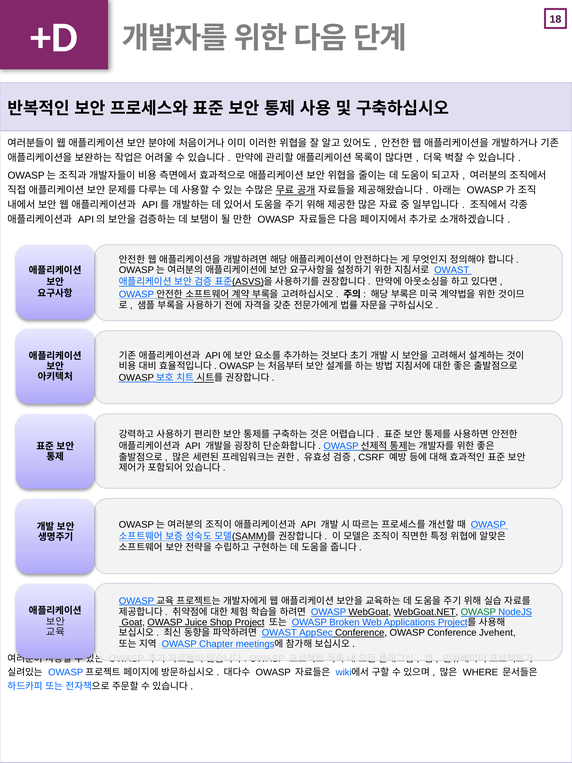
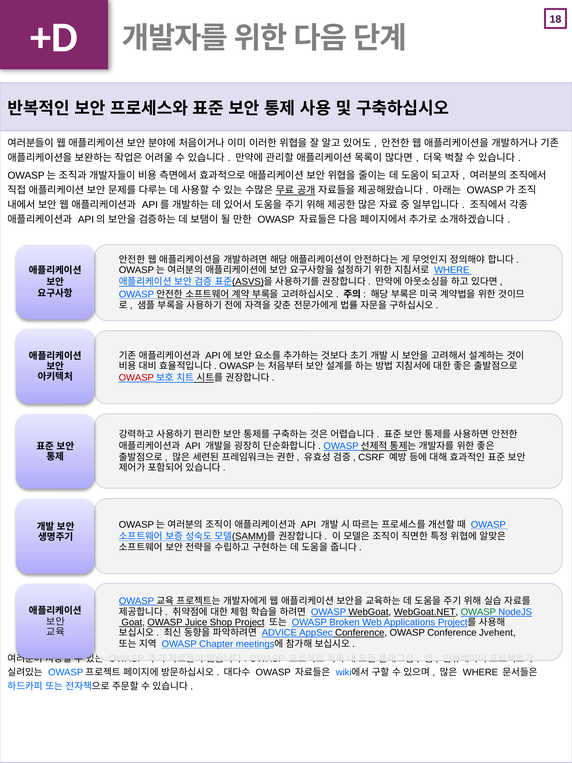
OWAST at (452, 270): OWAST -> WHERE
OWASP at (136, 378) colour: black -> red
OWAST at (279, 632): OWAST -> ADVICE
